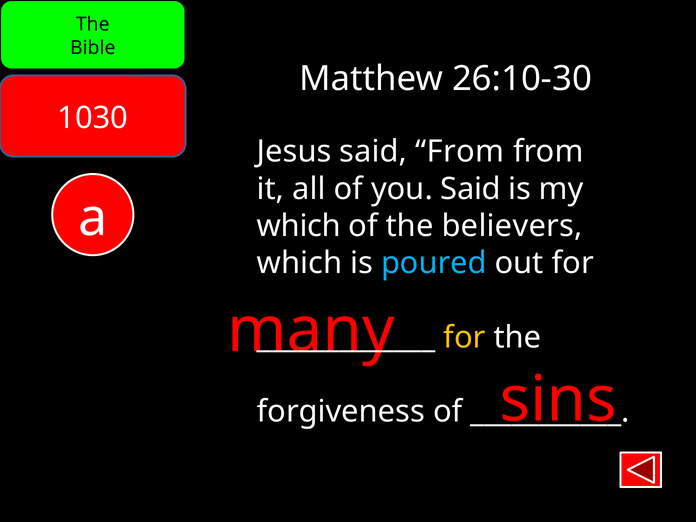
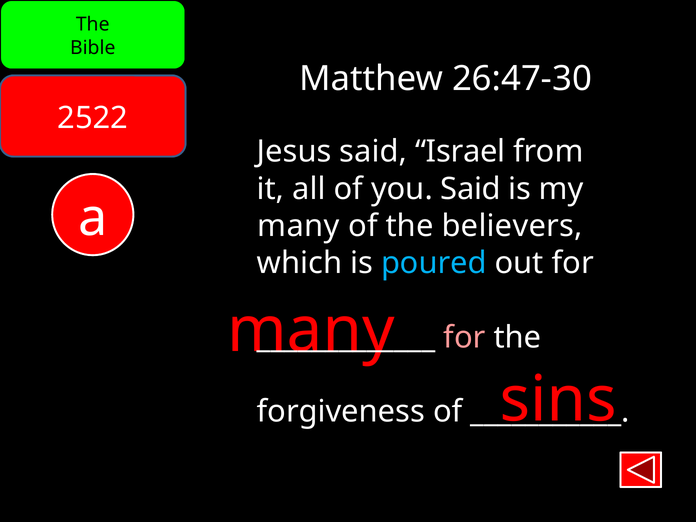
26:10-30: 26:10-30 -> 26:47-30
1030: 1030 -> 2522
said From: From -> Israel
which at (299, 226): which -> many
for at (464, 337) colour: yellow -> pink
